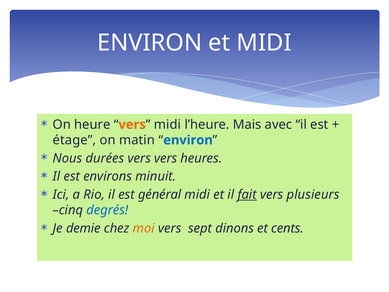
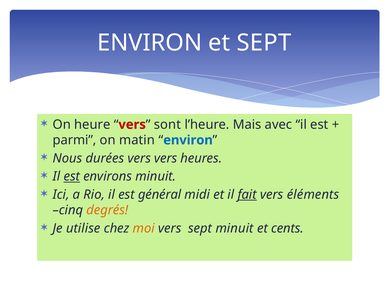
et MIDI: MIDI -> SEPT
vers at (132, 124) colour: orange -> red
midi at (167, 124): midi -> sont
étage: étage -> parmi
est at (72, 176) underline: none -> present
plusieurs: plusieurs -> éléments
degrés colour: blue -> orange
demie: demie -> utilise
sept dinons: dinons -> minuit
